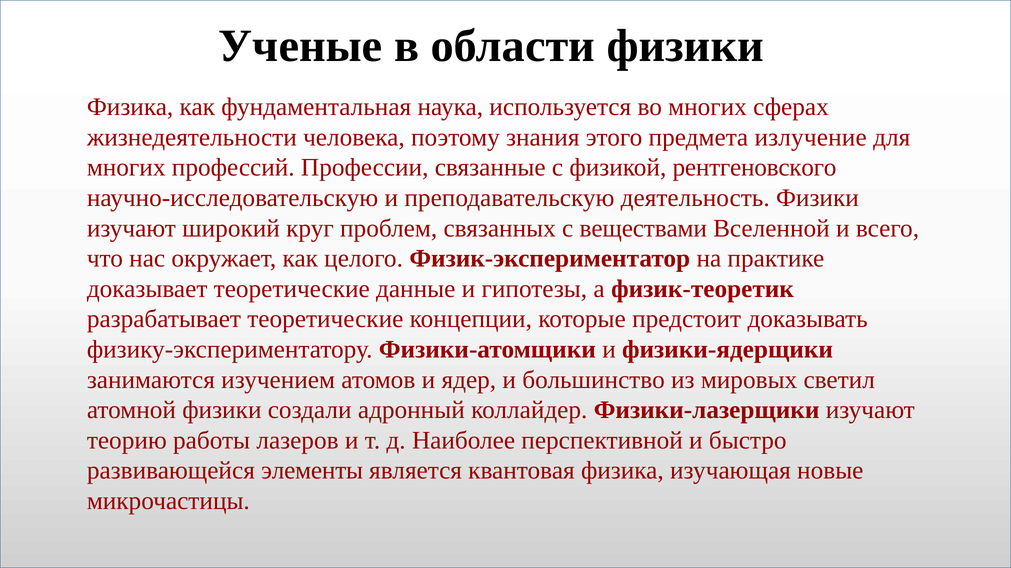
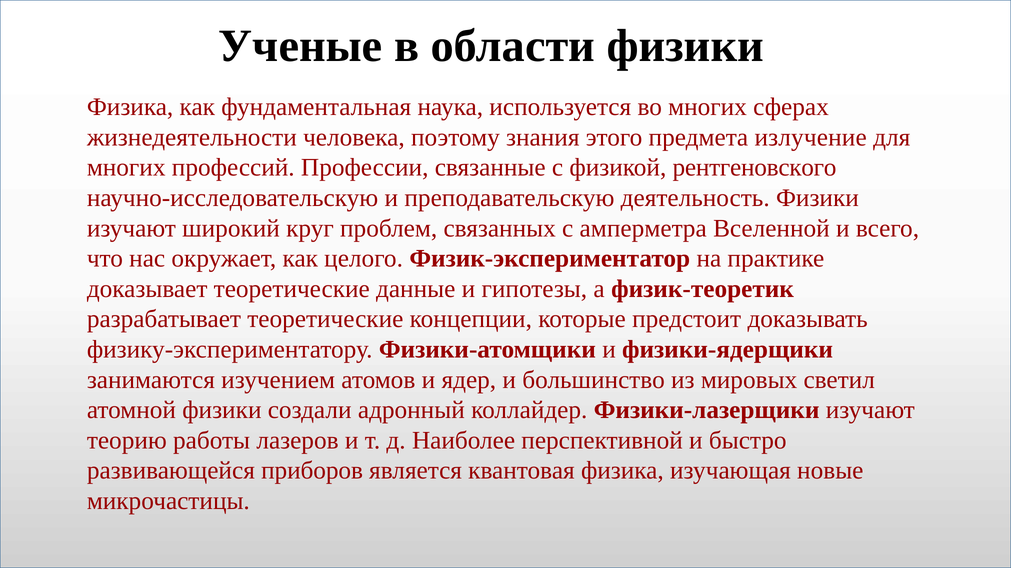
веществами: веществами -> амперметра
элементы: элементы -> приборов
